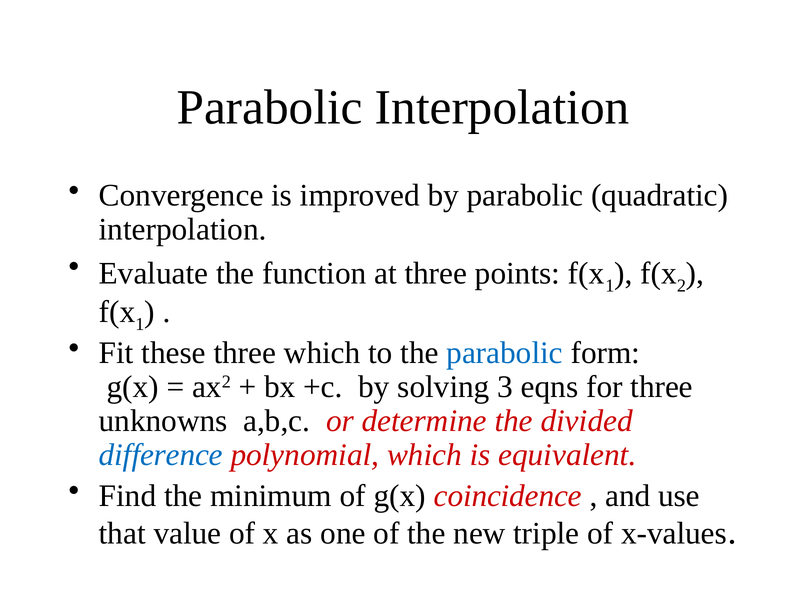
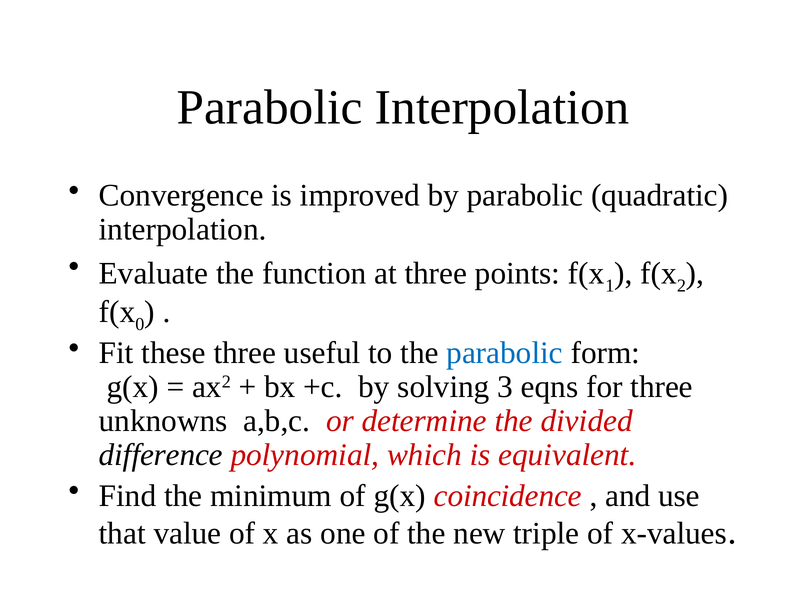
1 at (140, 324): 1 -> 0
three which: which -> useful
difference colour: blue -> black
